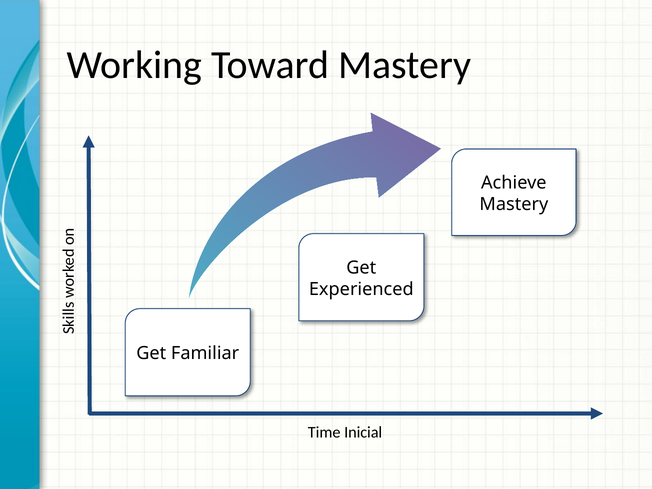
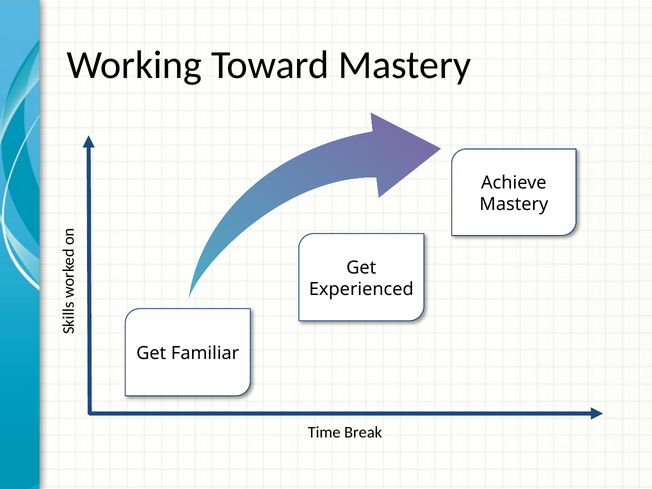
Inicial: Inicial -> Break
